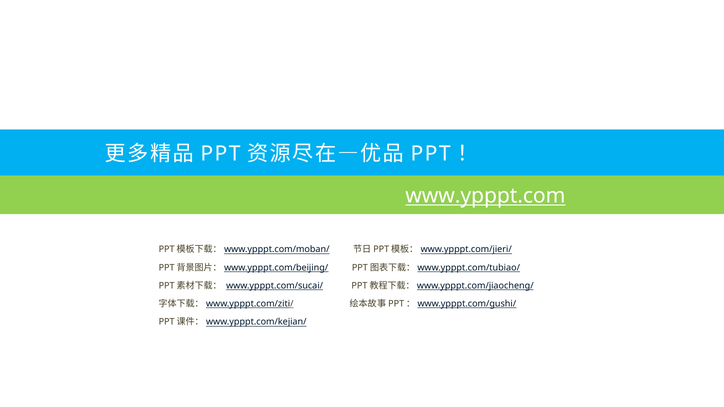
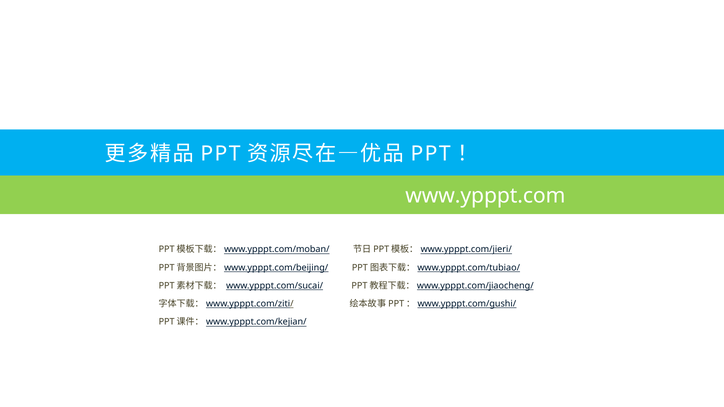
www.ypppt.com underline: present -> none
